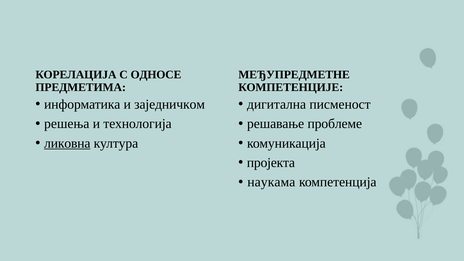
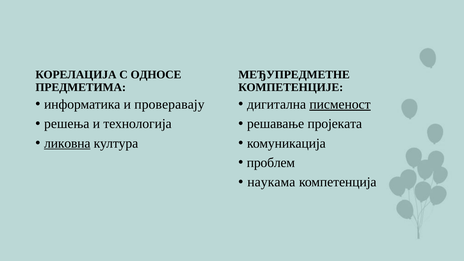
заједничком: заједничком -> проверавају
писменост underline: none -> present
проблеме: проблеме -> пројеката
пројекта: пројекта -> проблем
